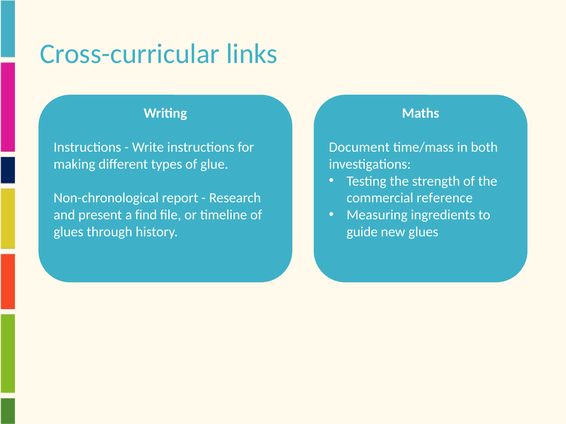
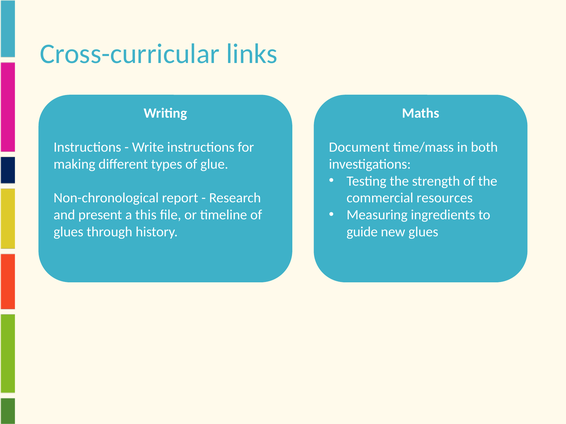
reference: reference -> resources
find: find -> this
